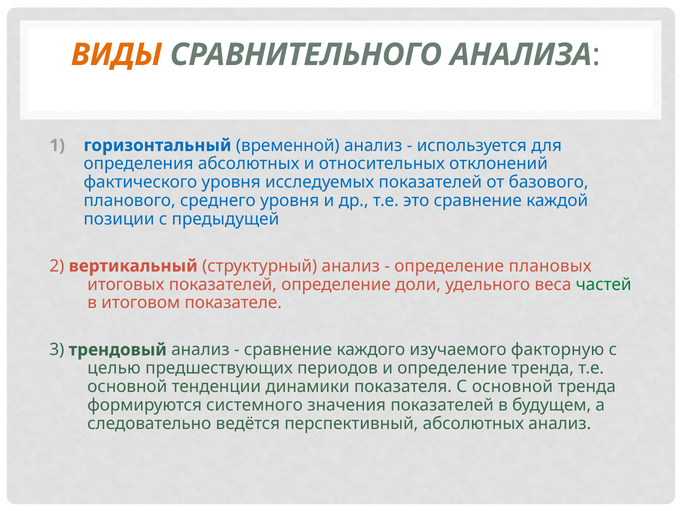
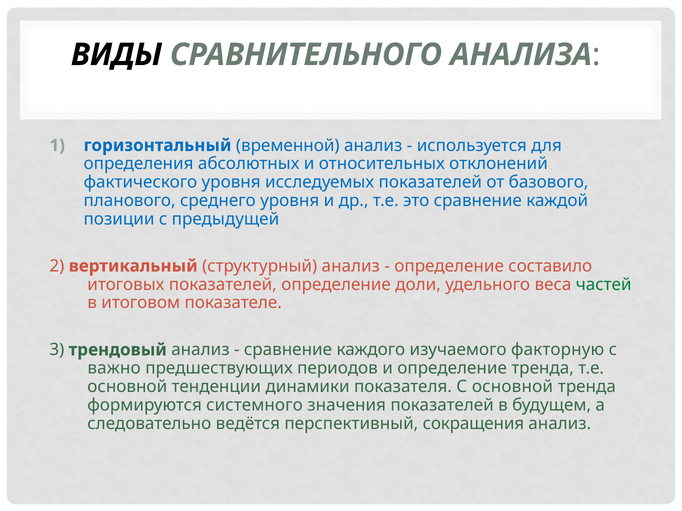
ВИДЫ colour: orange -> black
плановых: плановых -> составило
целью: целью -> важно
перспективный абсолютных: абсолютных -> сокращения
